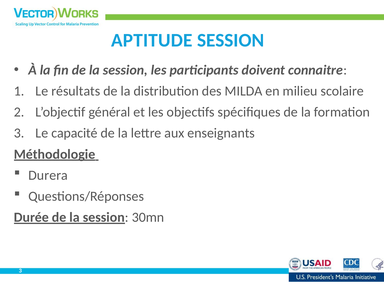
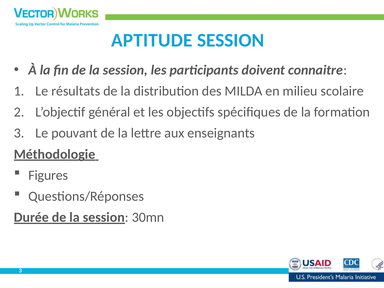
capacité: capacité -> pouvant
Durera: Durera -> Figures
